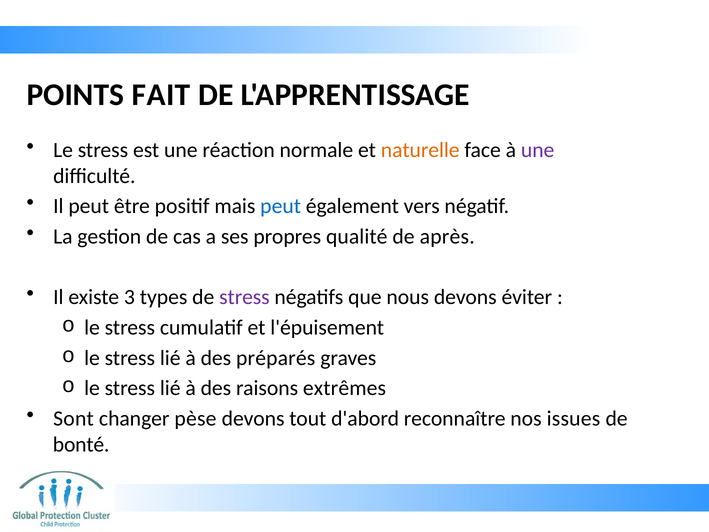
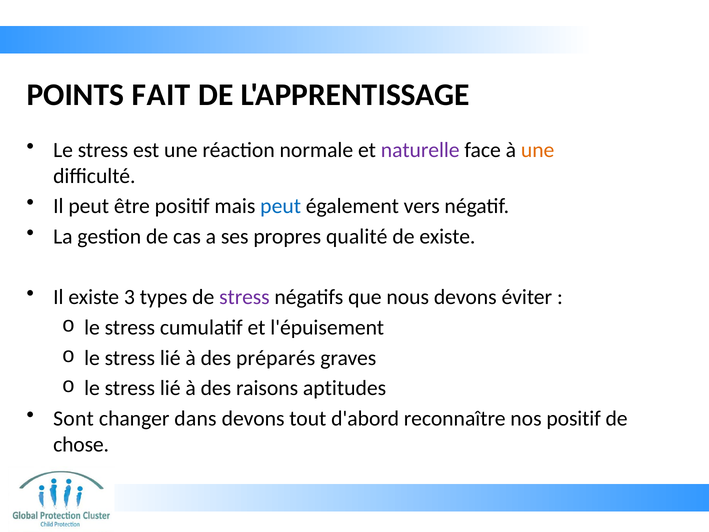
naturelle colour: orange -> purple
une at (538, 150) colour: purple -> orange
de après: après -> existe
extrêmes: extrêmes -> aptitudes
pèse: pèse -> dans
nos issues: issues -> positif
bonté: bonté -> chose
